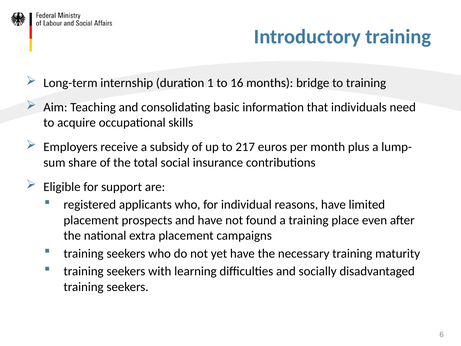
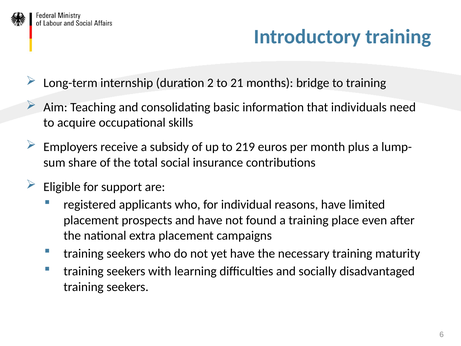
1: 1 -> 2
16: 16 -> 21
217: 217 -> 219
